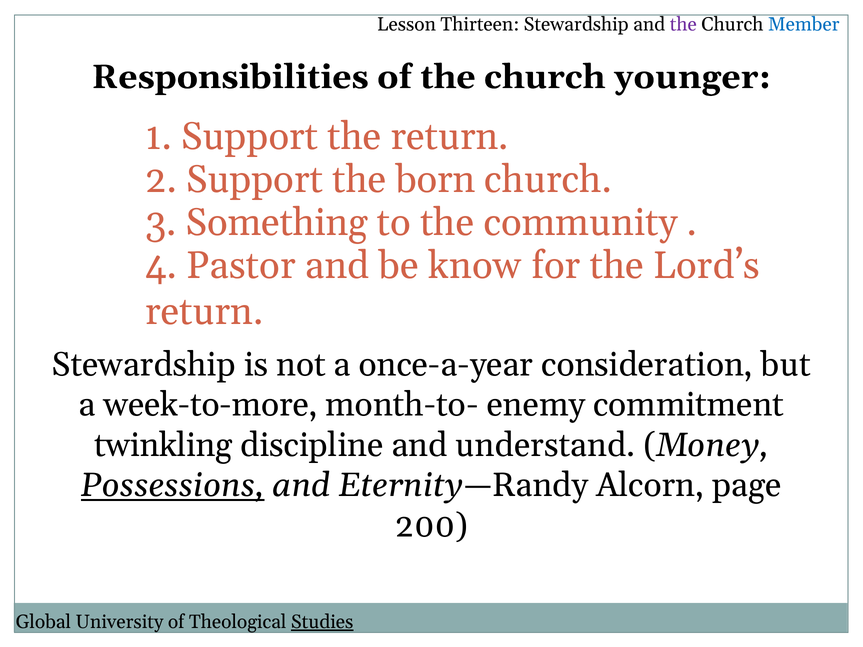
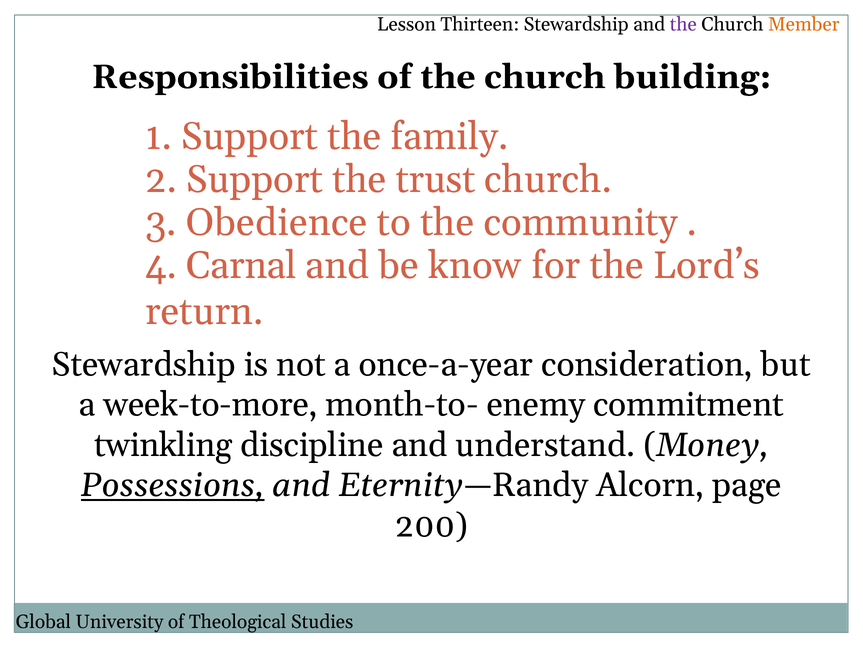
Member colour: blue -> orange
younger: younger -> building
the return: return -> family
born: born -> trust
Something: Something -> Obedience
Pastor: Pastor -> Carnal
Studies underline: present -> none
